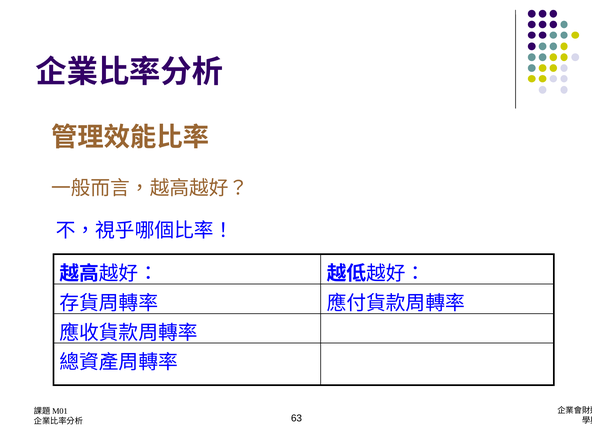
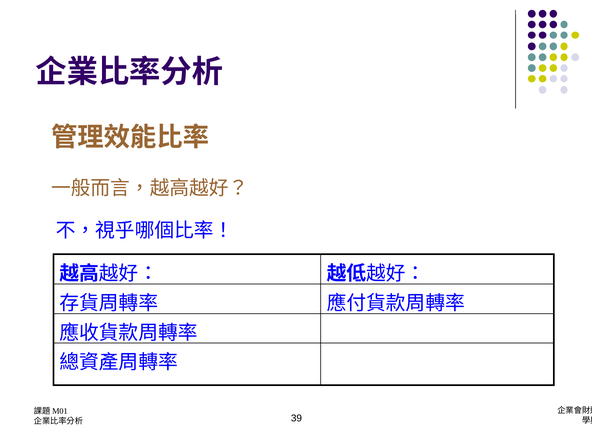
63: 63 -> 39
